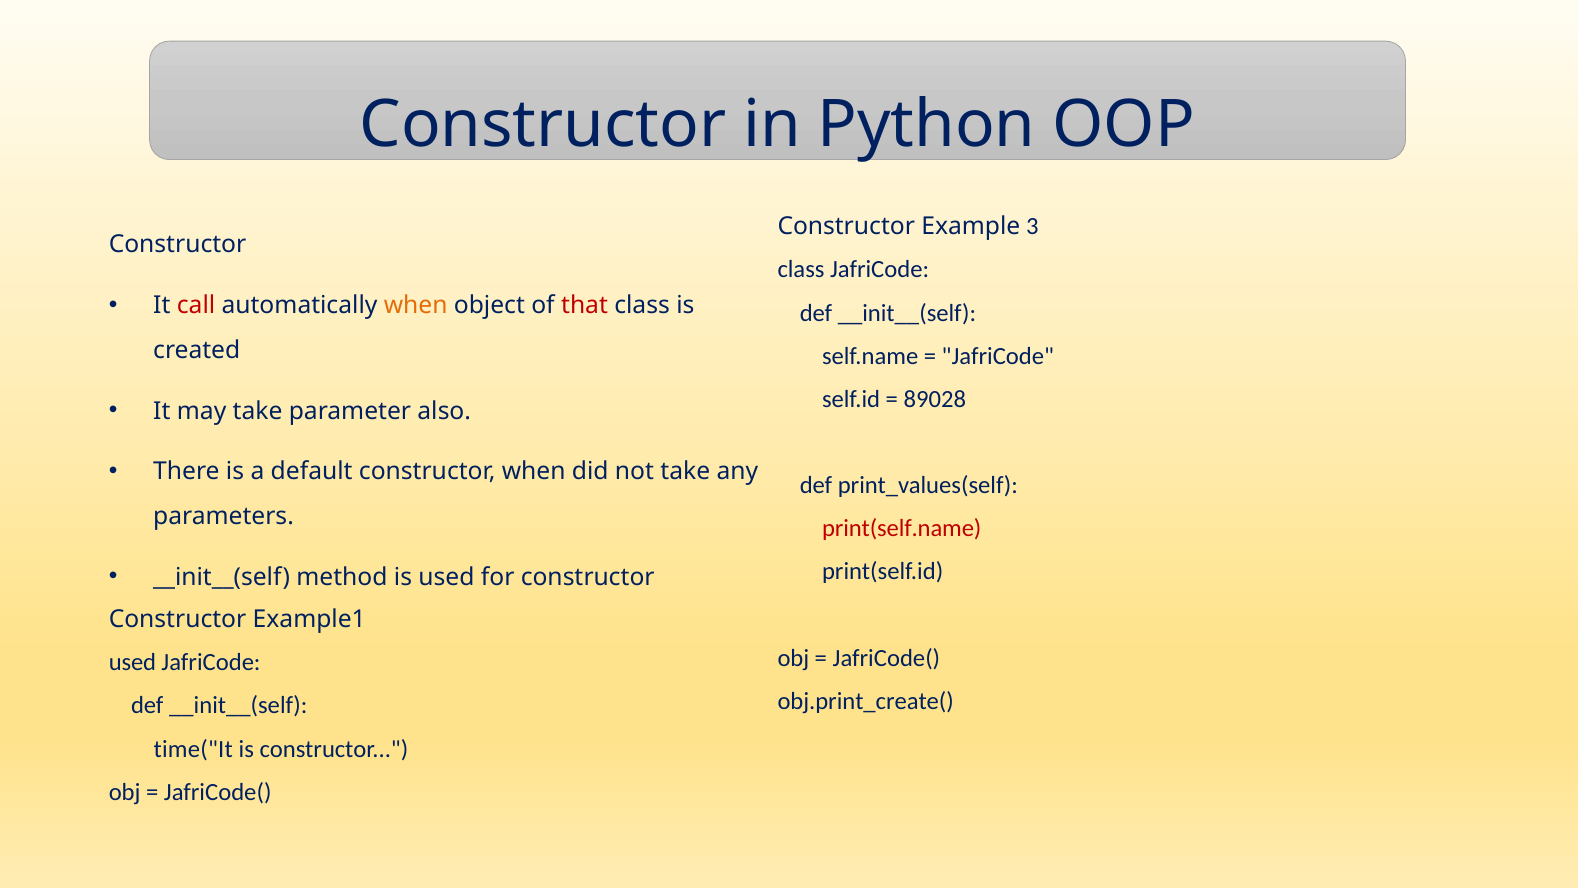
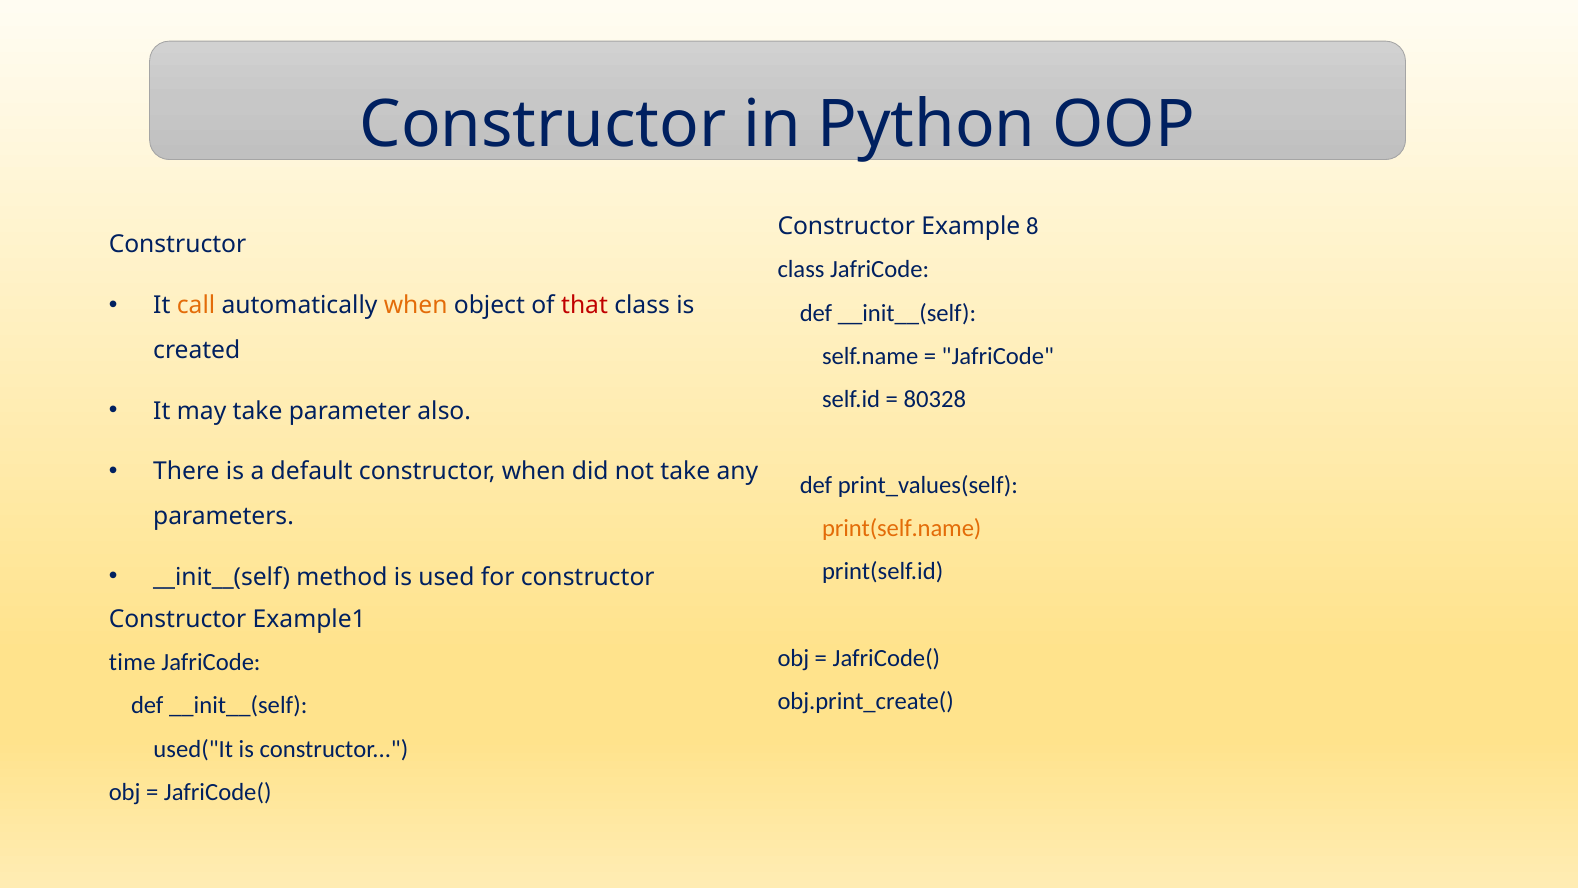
3: 3 -> 8
call colour: red -> orange
89028: 89028 -> 80328
print(self.name colour: red -> orange
used at (132, 662): used -> time
time("It: time("It -> used("It
